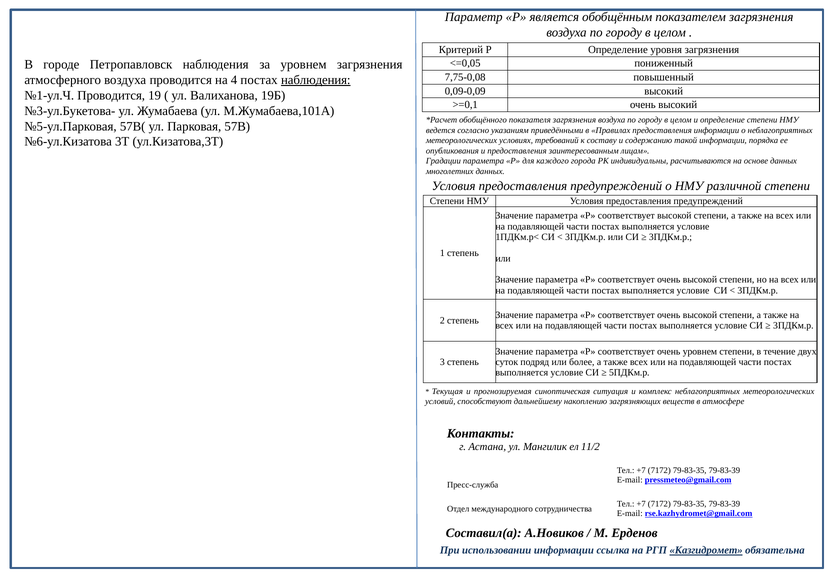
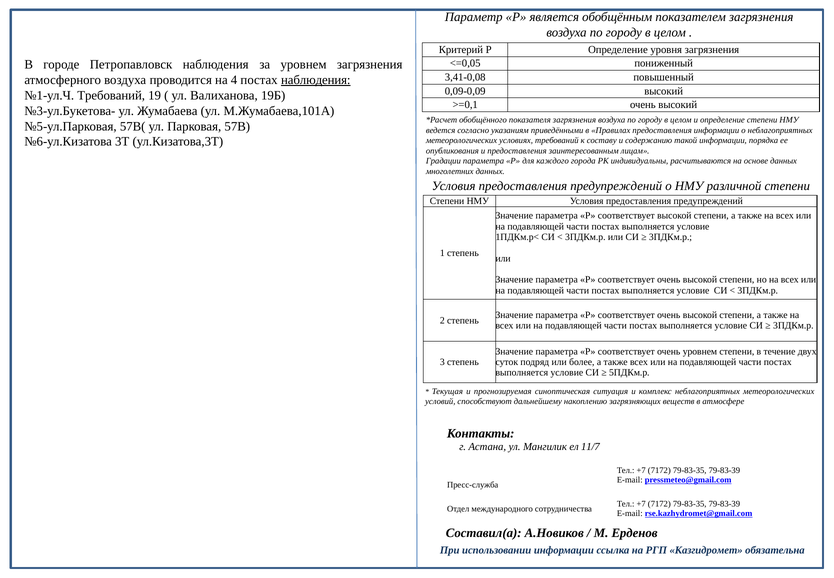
7,75-0,08: 7,75-0,08 -> 3,41-0,08
№1-ул.Ч Проводится: Проводится -> Требований
11/2: 11/2 -> 11/7
Казгидромет underline: present -> none
